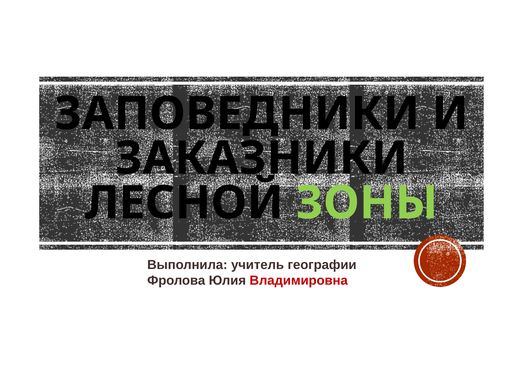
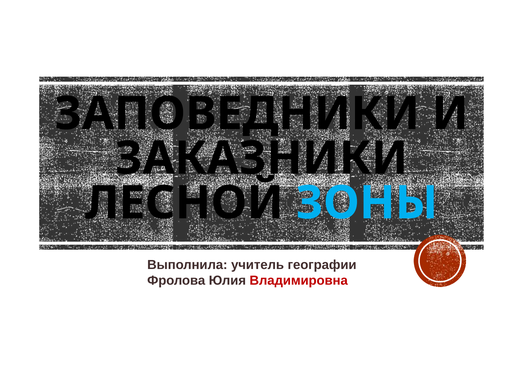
ЗОНЫ colour: light green -> light blue
